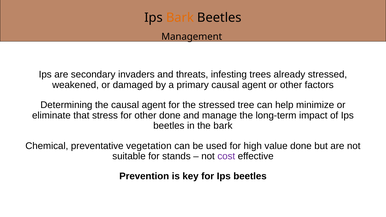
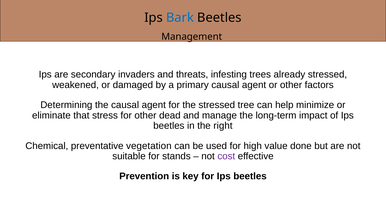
Bark at (180, 18) colour: orange -> blue
other done: done -> dead
the bark: bark -> right
